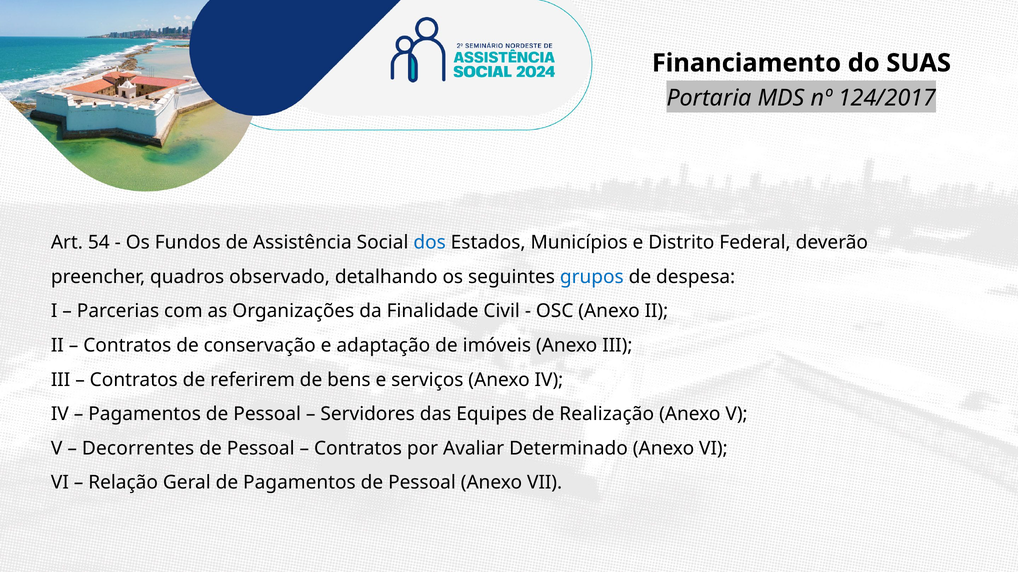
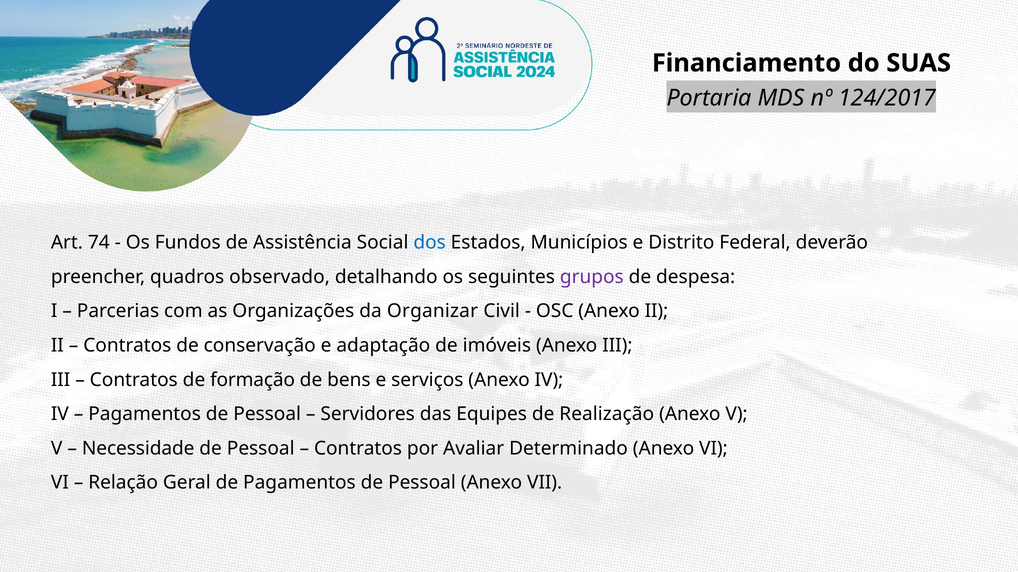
54: 54 -> 74
grupos colour: blue -> purple
Finalidade: Finalidade -> Organizar
referirem: referirem -> formação
Decorrentes: Decorrentes -> Necessidade
